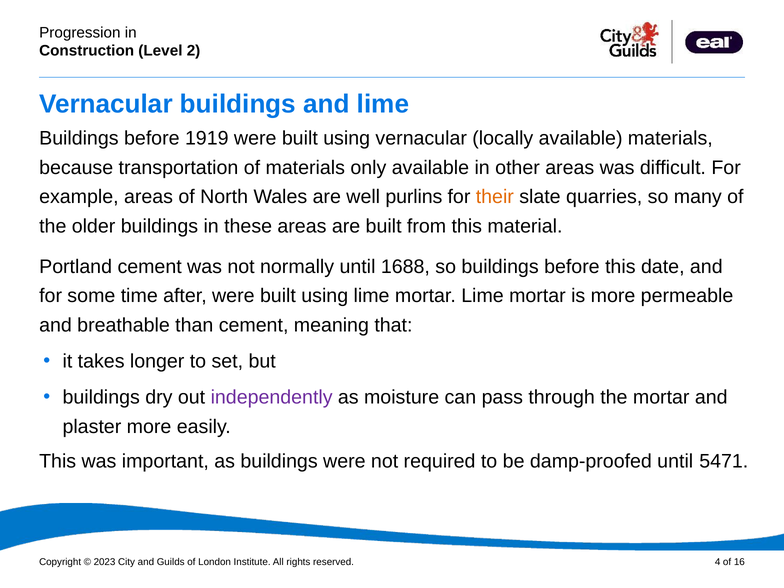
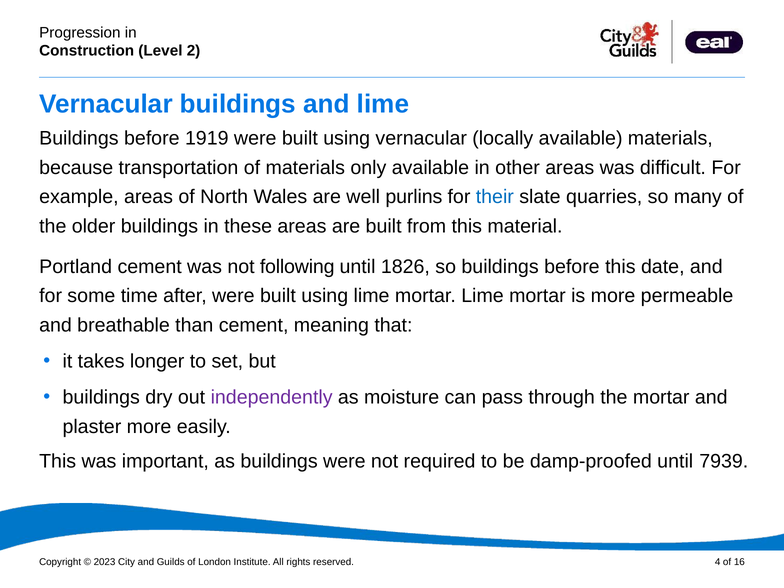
their colour: orange -> blue
normally: normally -> following
1688: 1688 -> 1826
5471: 5471 -> 7939
